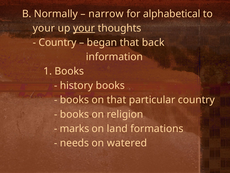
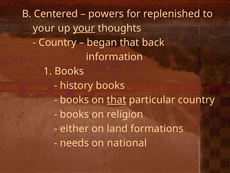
Normally: Normally -> Centered
narrow: narrow -> powers
alphabetical: alphabetical -> replenished
that at (117, 100) underline: none -> present
marks: marks -> either
watered: watered -> national
